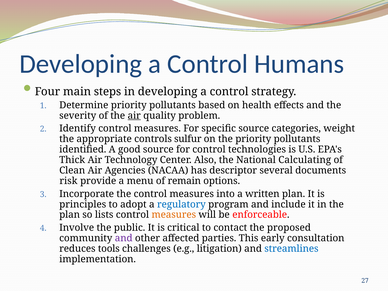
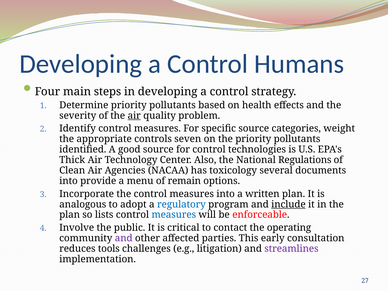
sulfur: sulfur -> seven
Calculating: Calculating -> Regulations
descriptor: descriptor -> toxicology
risk at (68, 181): risk -> into
principles: principles -> analogous
include underline: none -> present
measures at (174, 215) colour: orange -> blue
proposed: proposed -> operating
streamlines colour: blue -> purple
